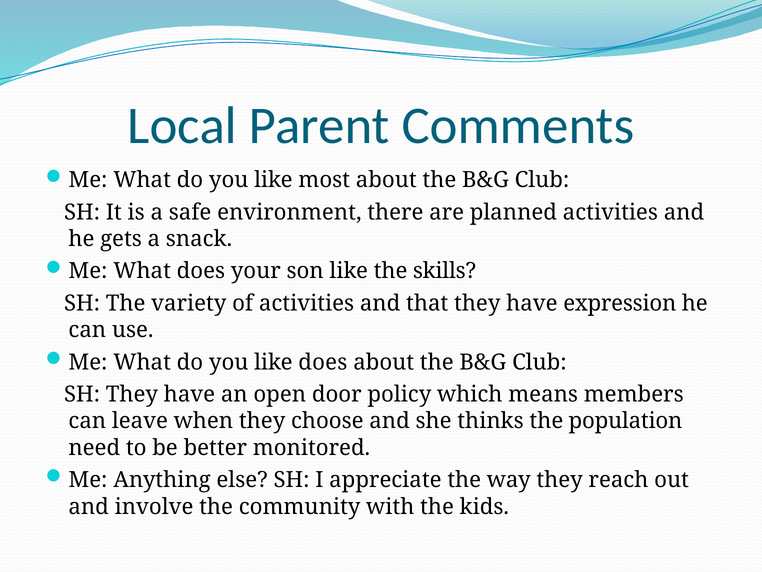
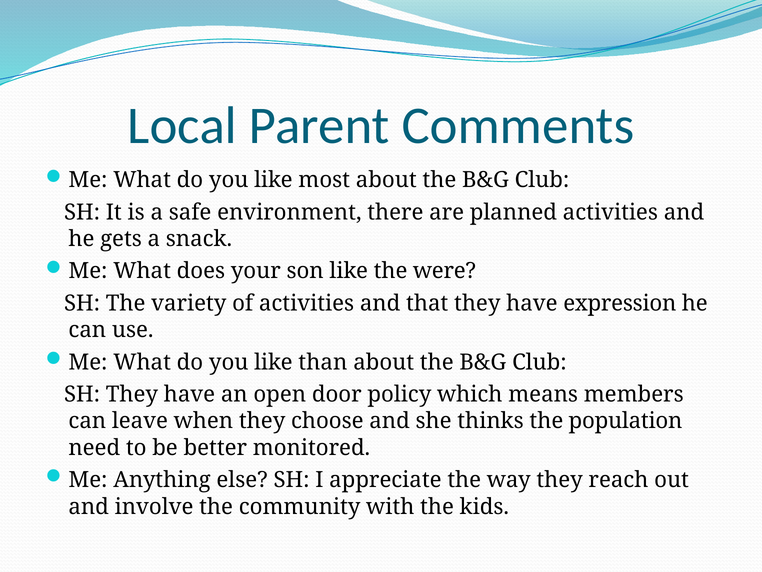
skills: skills -> were
like does: does -> than
